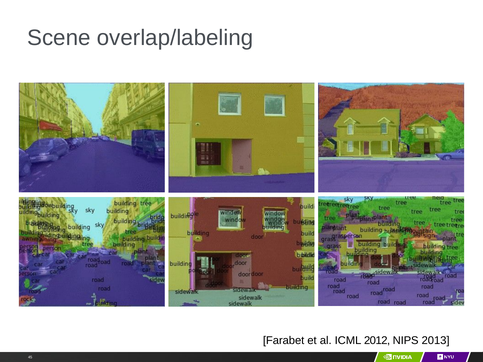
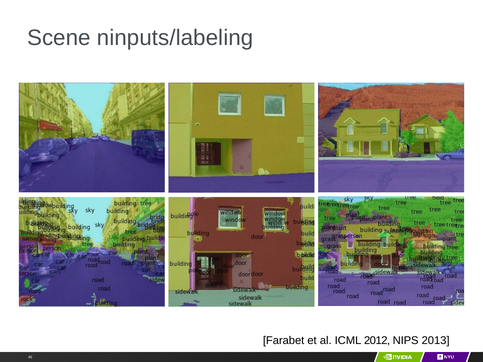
overlap/labeling: overlap/labeling -> ninputs/labeling
